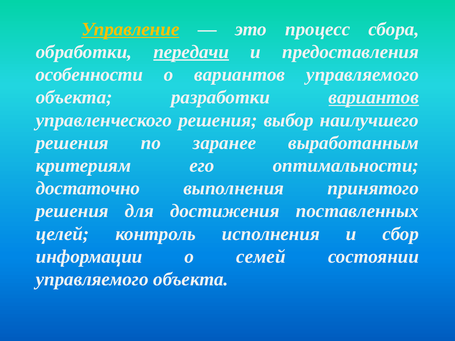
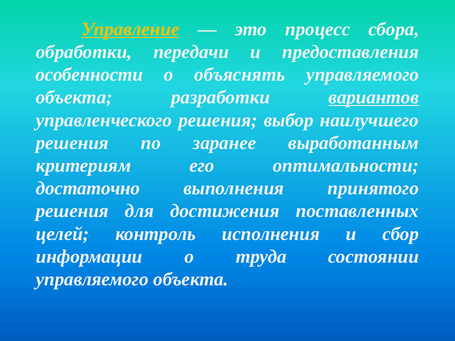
передачи underline: present -> none
о вариантов: вариантов -> объяснять
семей: семей -> труда
